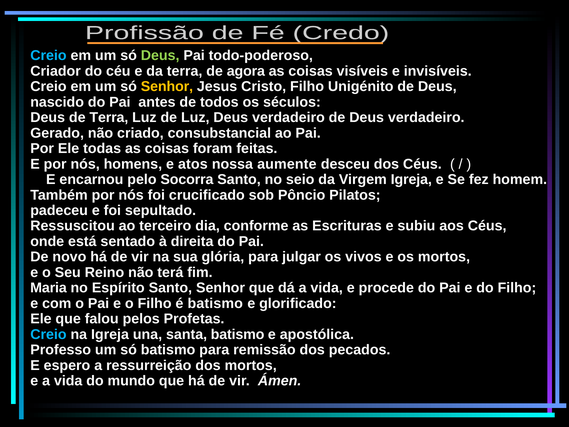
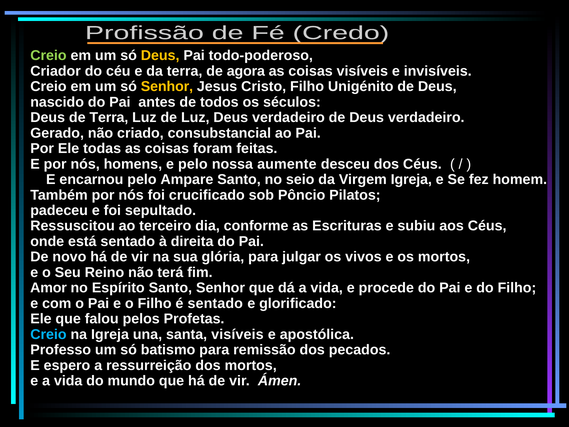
Creio at (48, 56) colour: light blue -> light green
Deus at (160, 56) colour: light green -> yellow
e atos: atos -> pelo
Socorra: Socorra -> Ampare
Maria: Maria -> Amor
é batismo: batismo -> sentado
santa batismo: batismo -> visíveis
